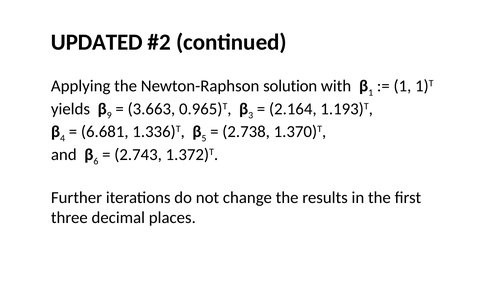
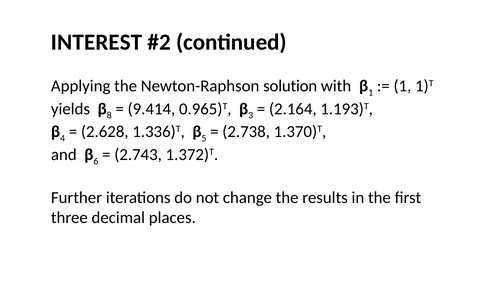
UPDATED: UPDATED -> INTEREST
9: 9 -> 8
3.663: 3.663 -> 9.414
6.681: 6.681 -> 2.628
